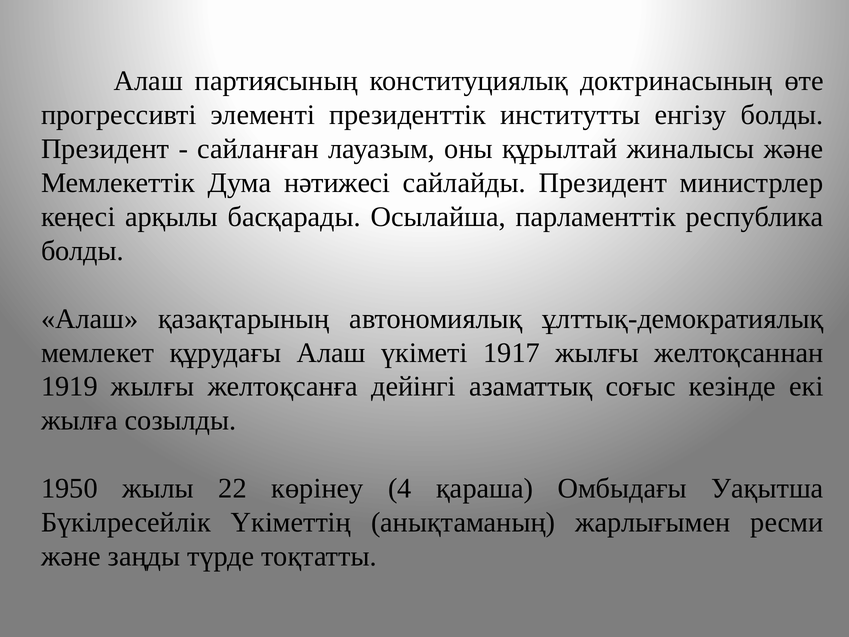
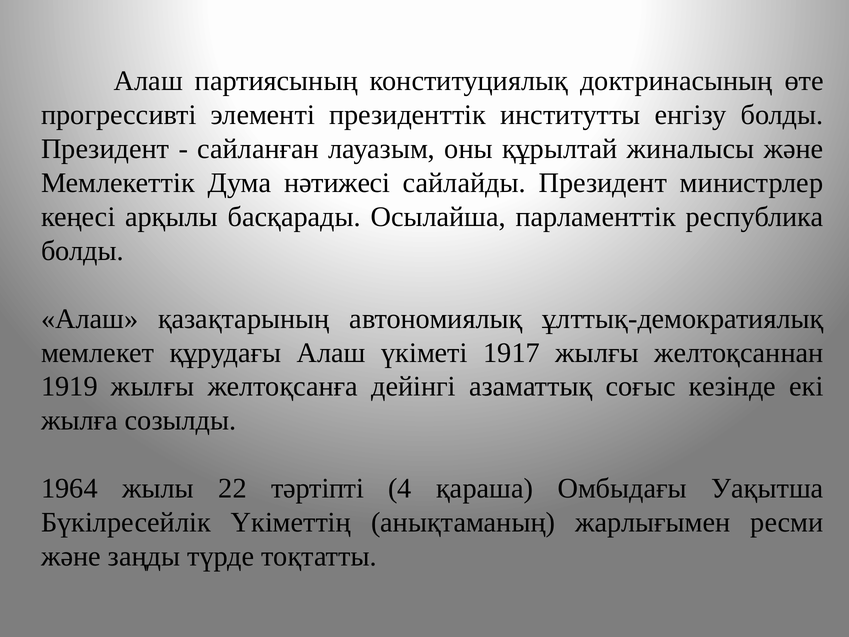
1950: 1950 -> 1964
көрінеу: көрінеу -> тәртіпті
